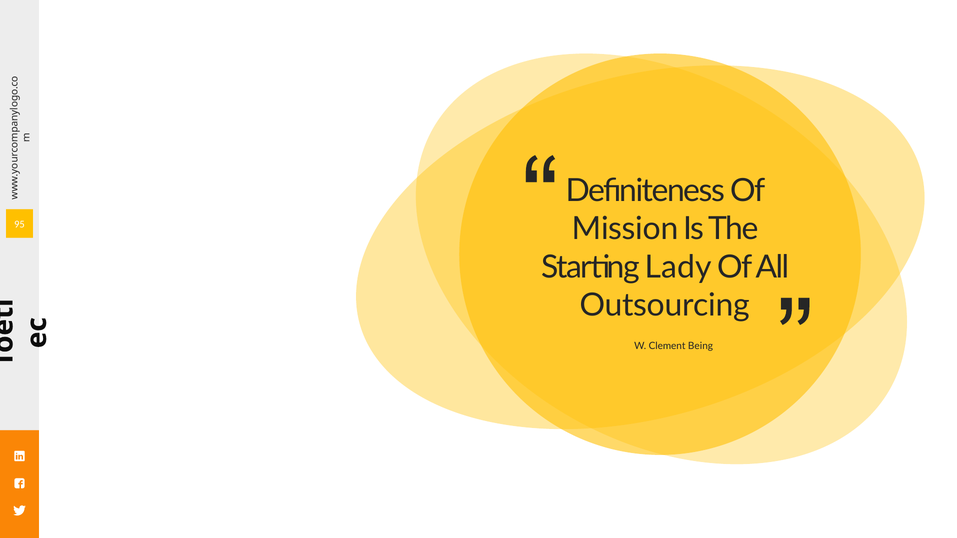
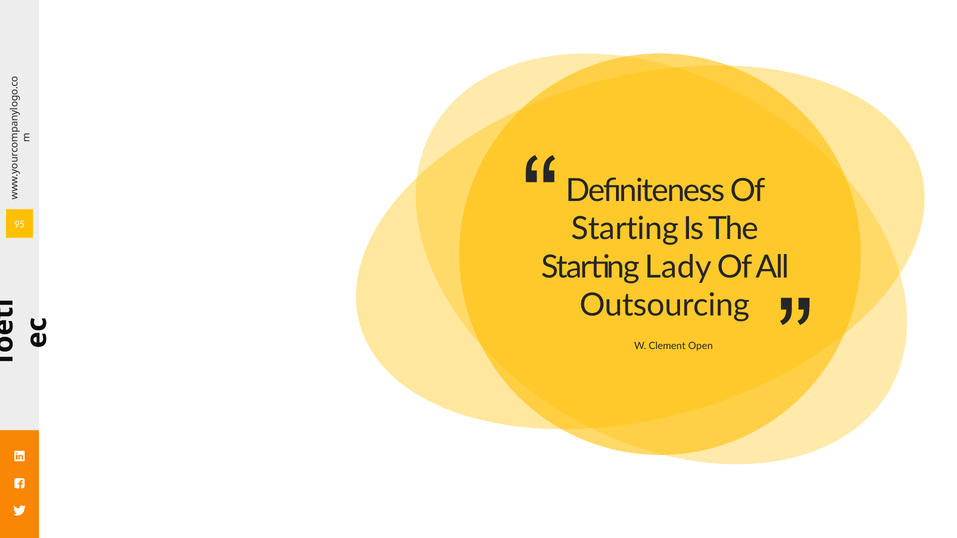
Mission at (625, 229): Mission -> Starting
Being: Being -> Open
